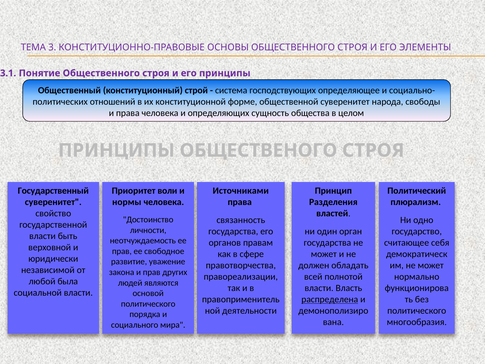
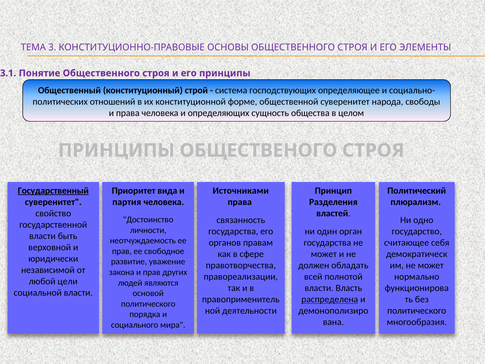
Государственный underline: none -> present
воли: воли -> вида
нормы: нормы -> партия
была: была -> цели
